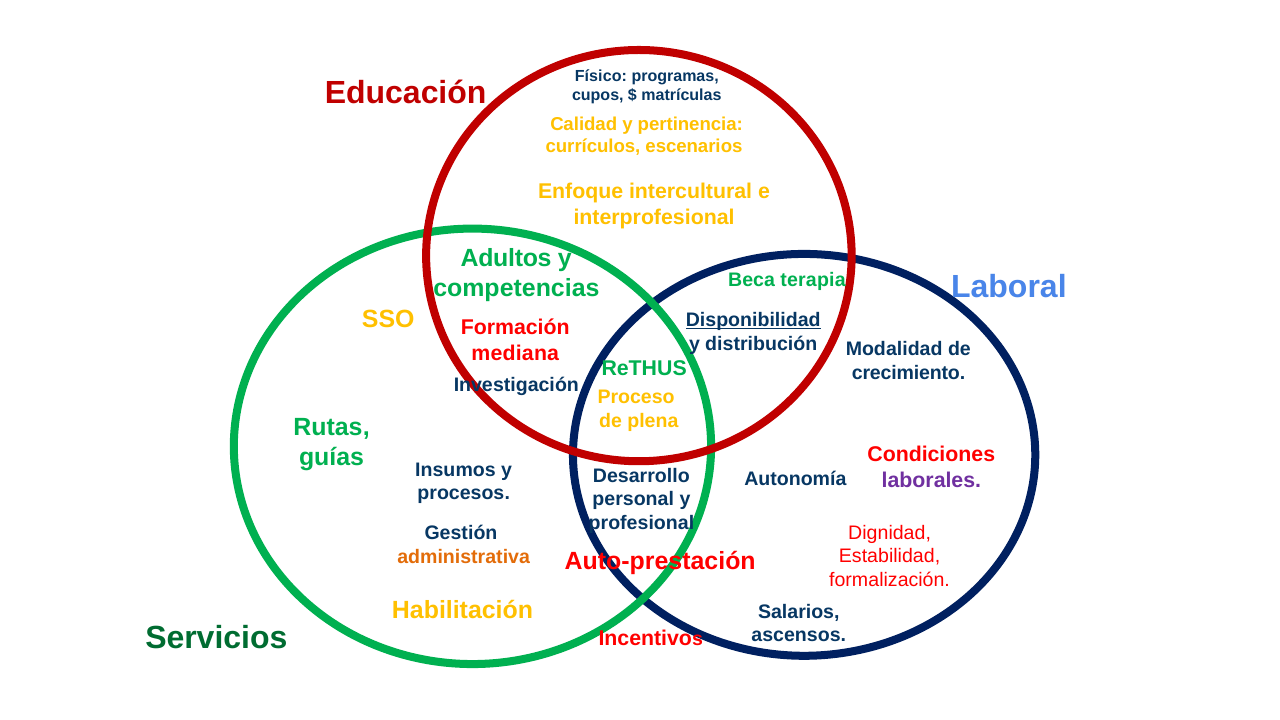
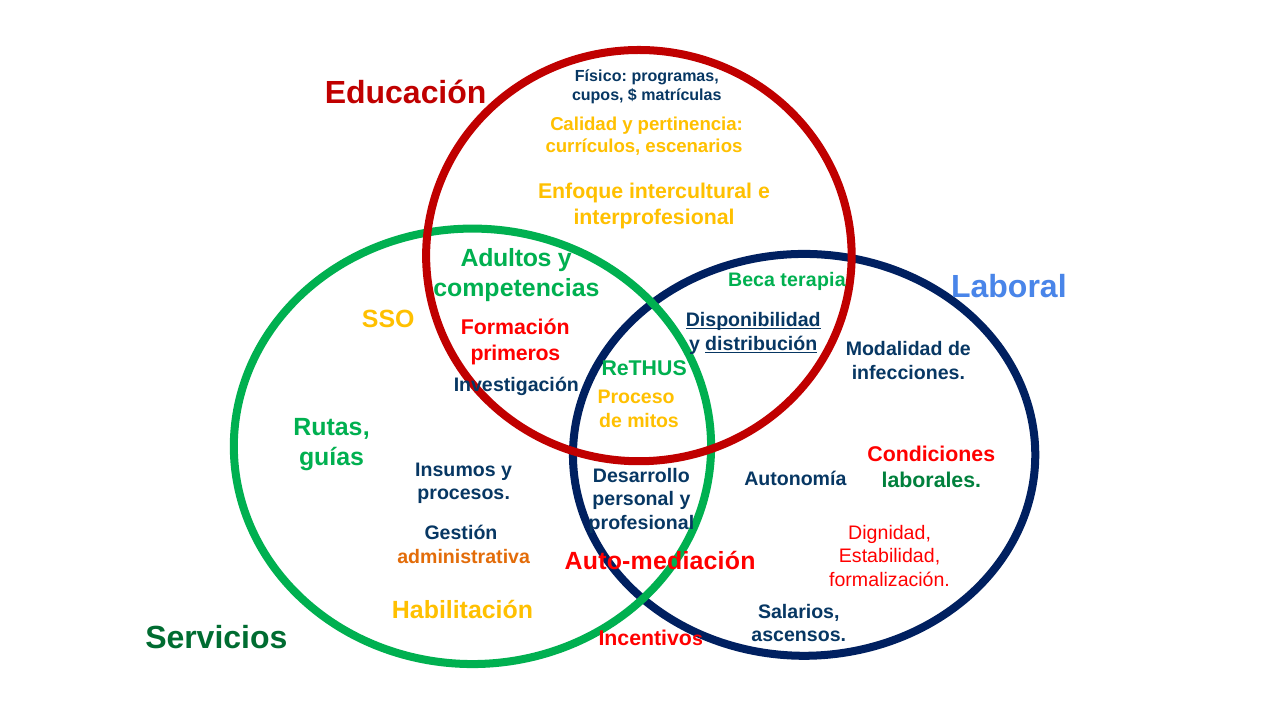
distribución underline: none -> present
mediana: mediana -> primeros
crecimiento: crecimiento -> infecciones
plena: plena -> mitos
laborales colour: purple -> green
Auto-prestación: Auto-prestación -> Auto-mediación
